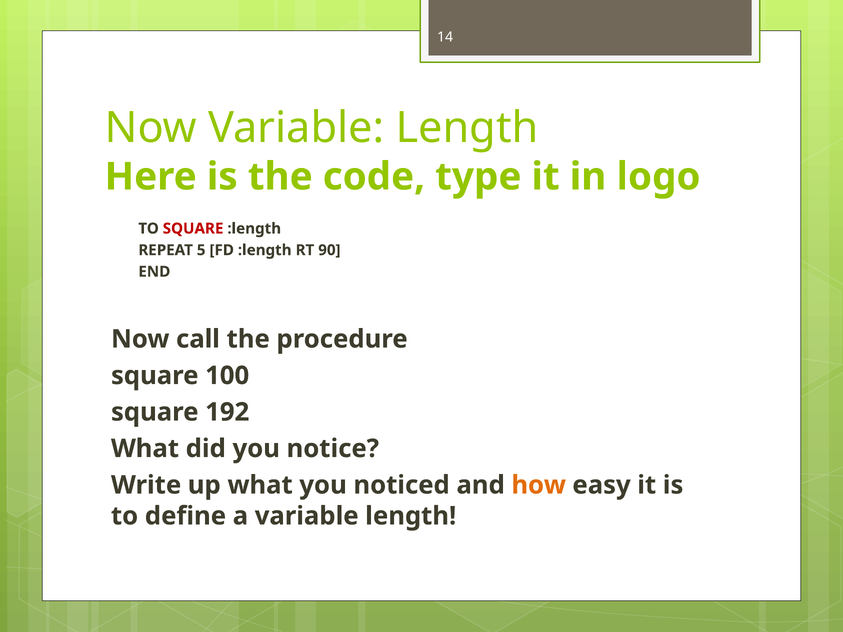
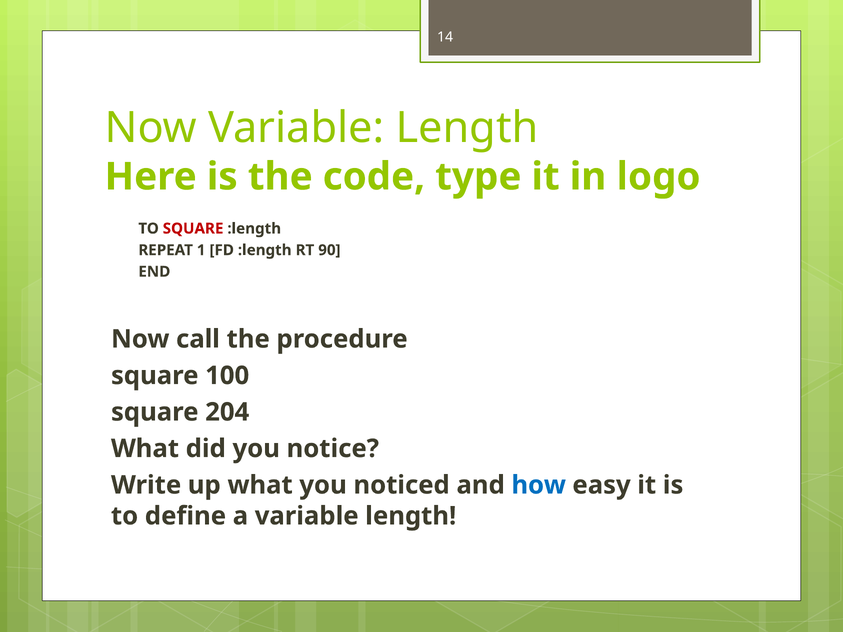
5: 5 -> 1
192: 192 -> 204
how colour: orange -> blue
